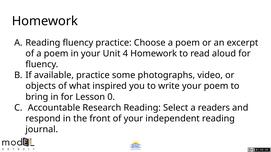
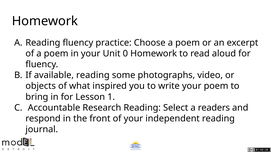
4: 4 -> 0
available practice: practice -> reading
0: 0 -> 1
